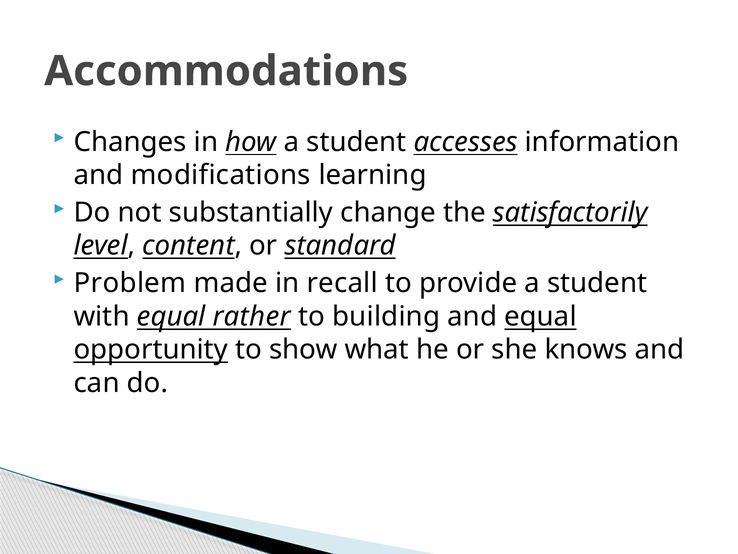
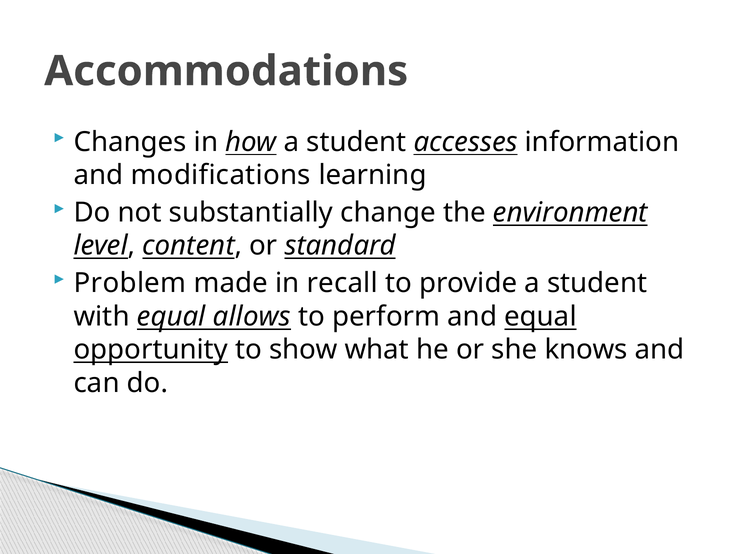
satisfactorily: satisfactorily -> environment
rather: rather -> allows
building: building -> perform
